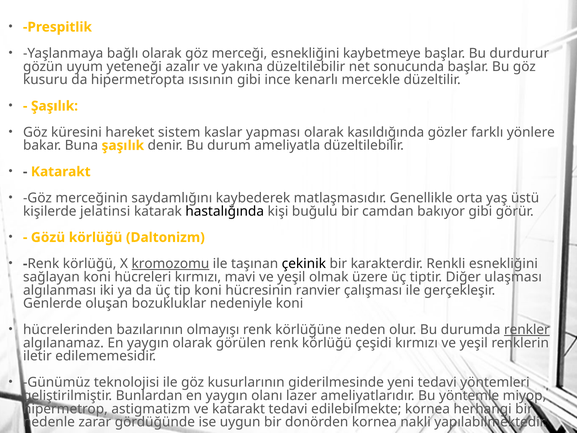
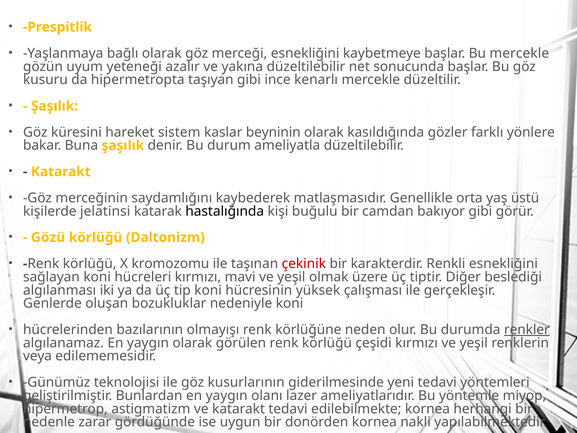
Bu durdurur: durdurur -> mercekle
ısısının: ısısının -> taşıyan
yapması: yapması -> beyninin
kromozomu underline: present -> none
çekinik colour: black -> red
ulaşması: ulaşması -> beslediği
ranvier: ranvier -> yüksek
iletir: iletir -> veya
